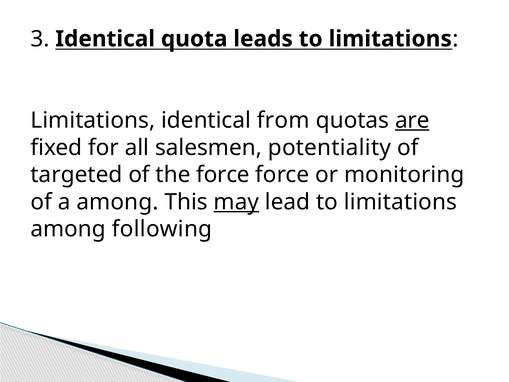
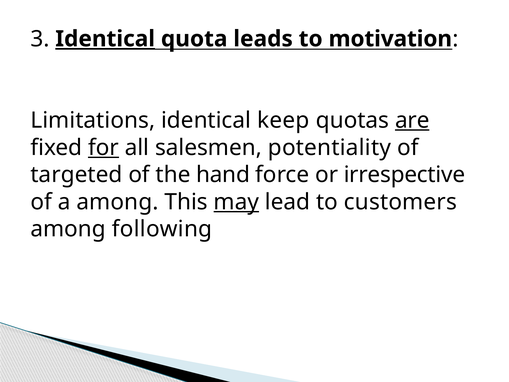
Identical at (105, 39) underline: none -> present
leads to limitations: limitations -> motivation
from: from -> keep
for underline: none -> present
the force: force -> hand
monitoring: monitoring -> irrespective
lead to limitations: limitations -> customers
